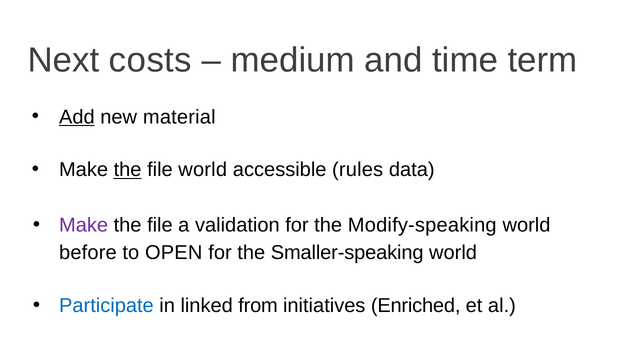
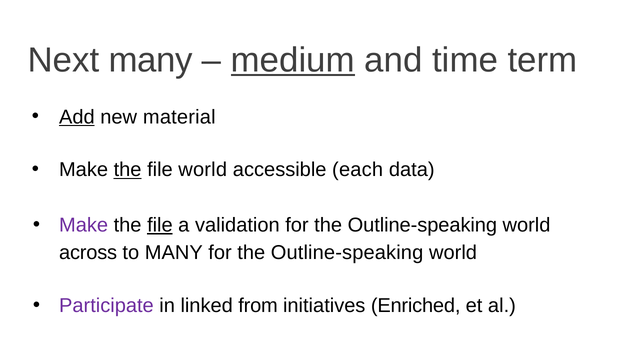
Next costs: costs -> many
medium underline: none -> present
rules: rules -> each
file at (160, 225) underline: none -> present
Modify-speaking at (422, 225): Modify-speaking -> Outline-speaking
before: before -> across
to OPEN: OPEN -> MANY
Smaller-speaking at (347, 253): Smaller-speaking -> Outline-speaking
Participate colour: blue -> purple
